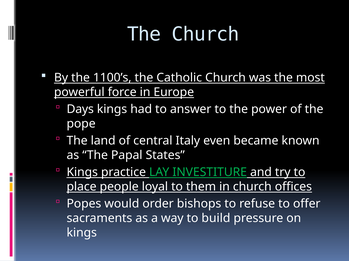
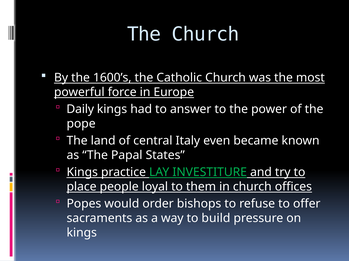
1100’s: 1100’s -> 1600’s
Days: Days -> Daily
